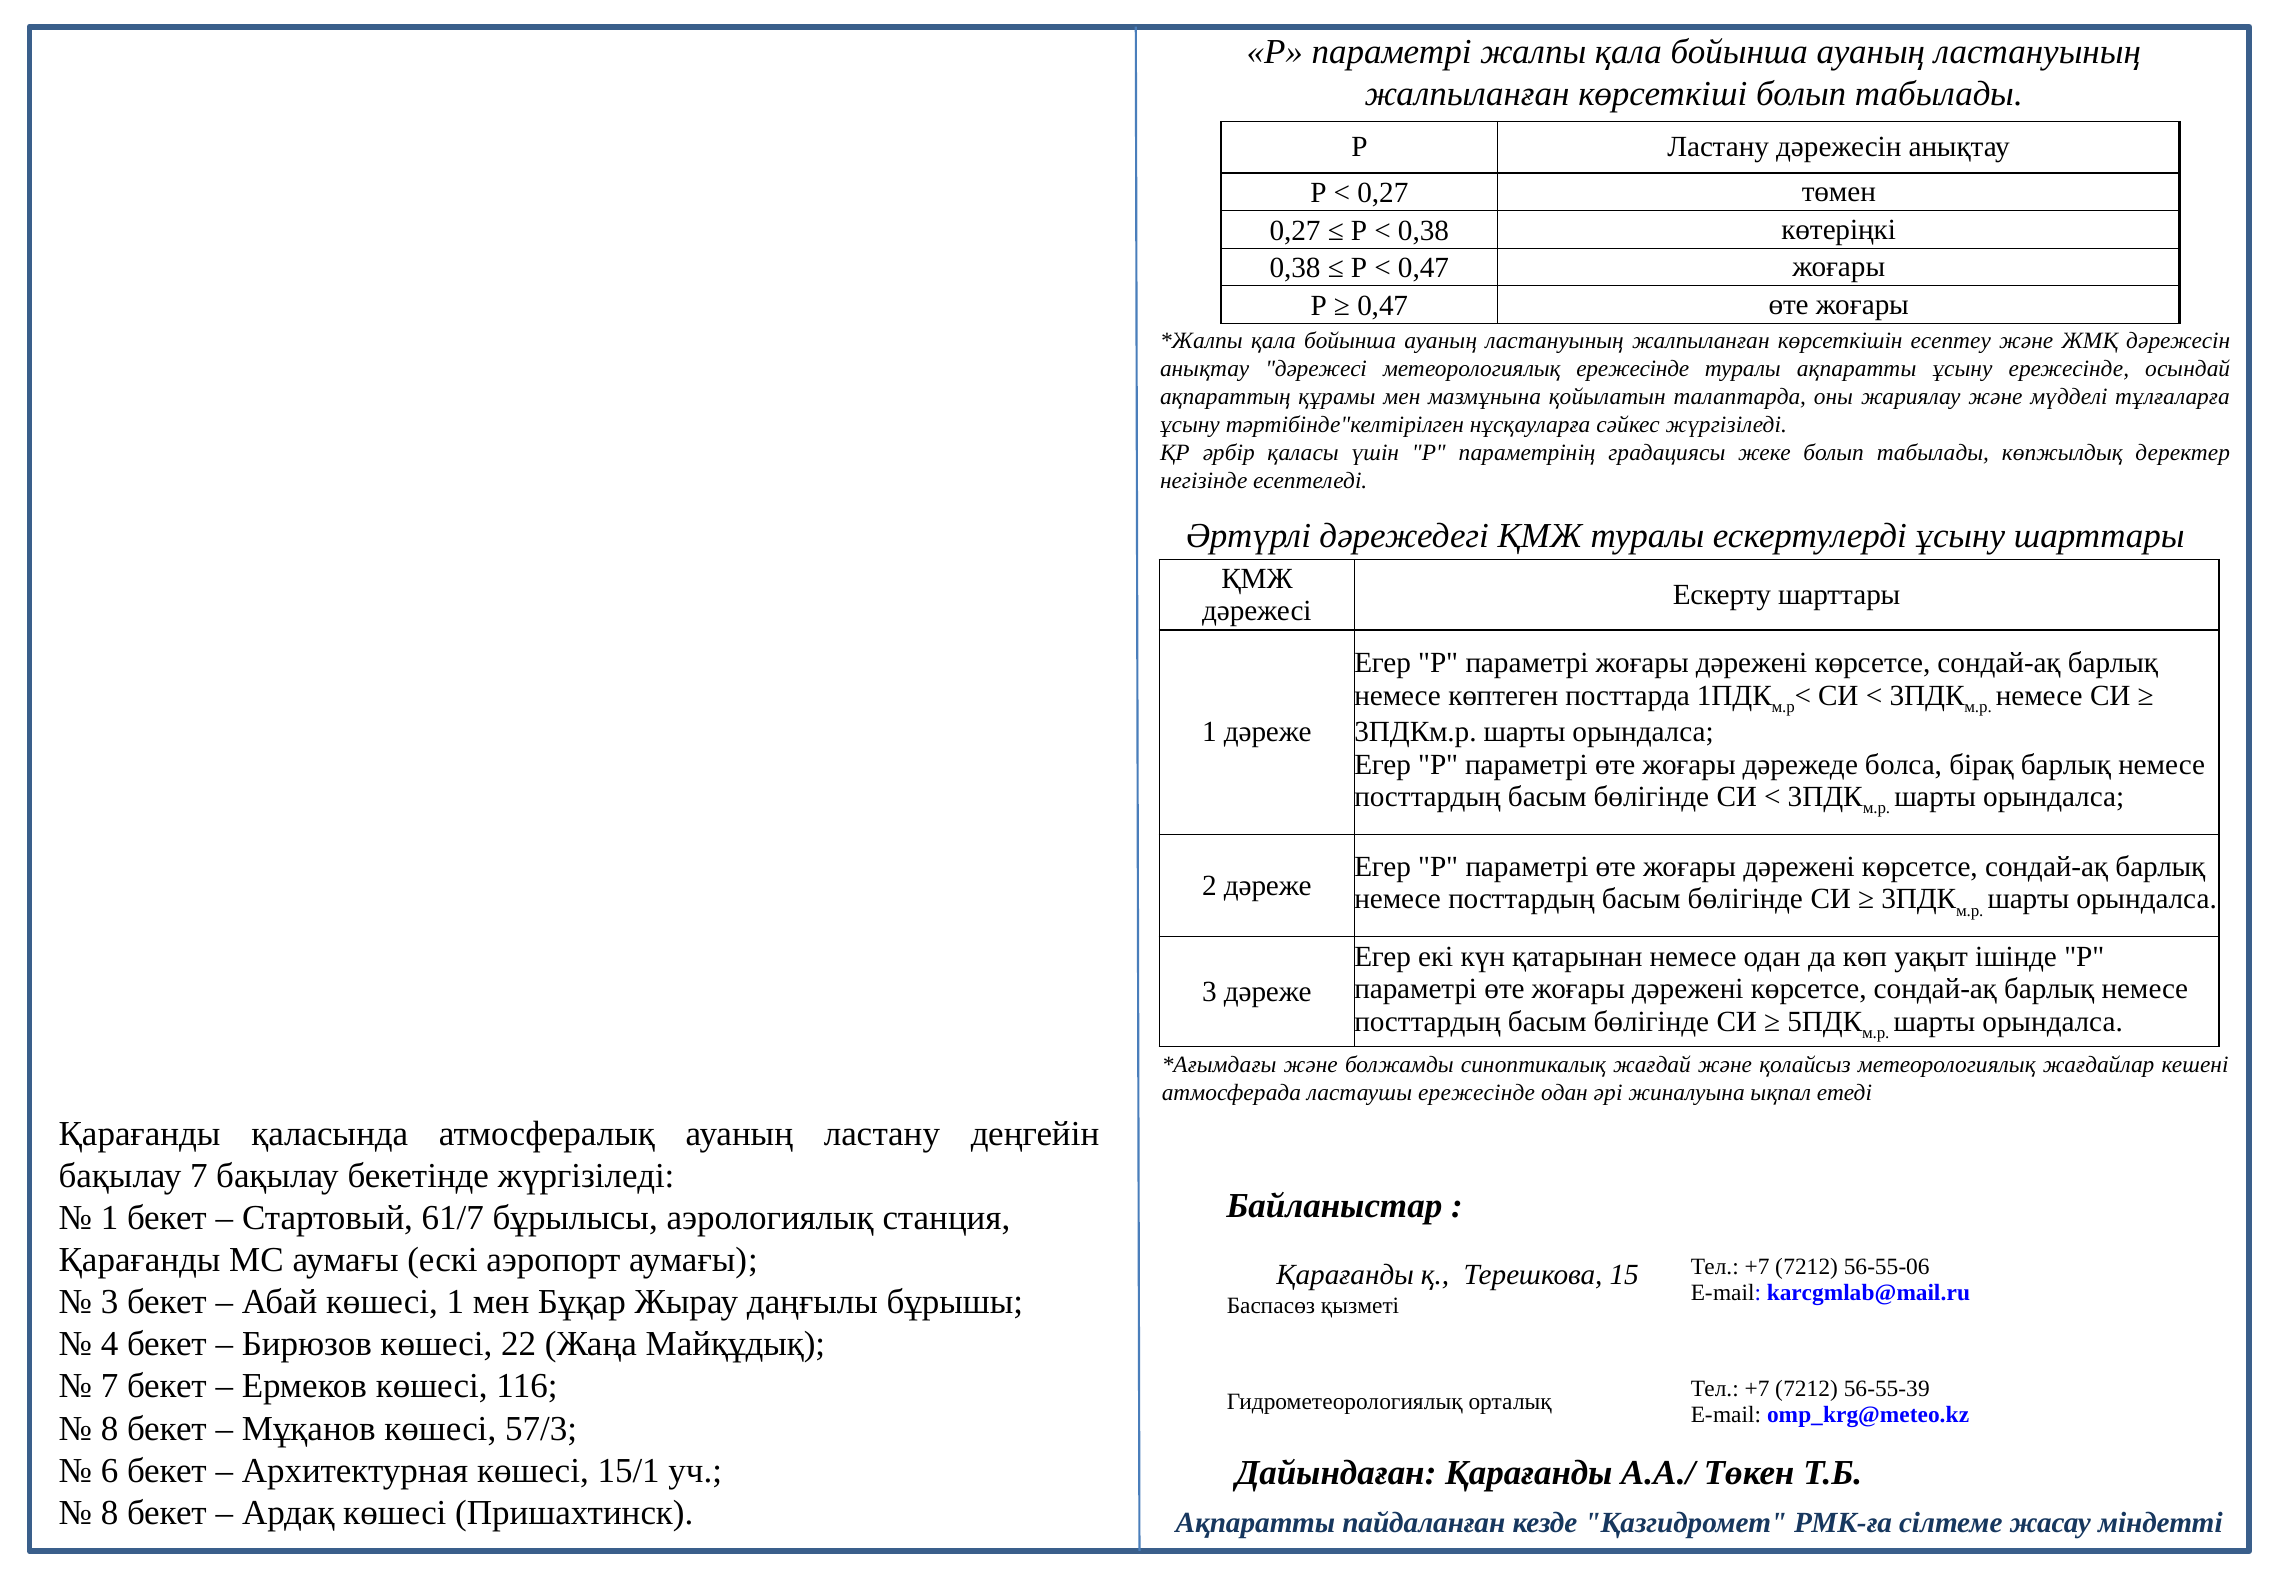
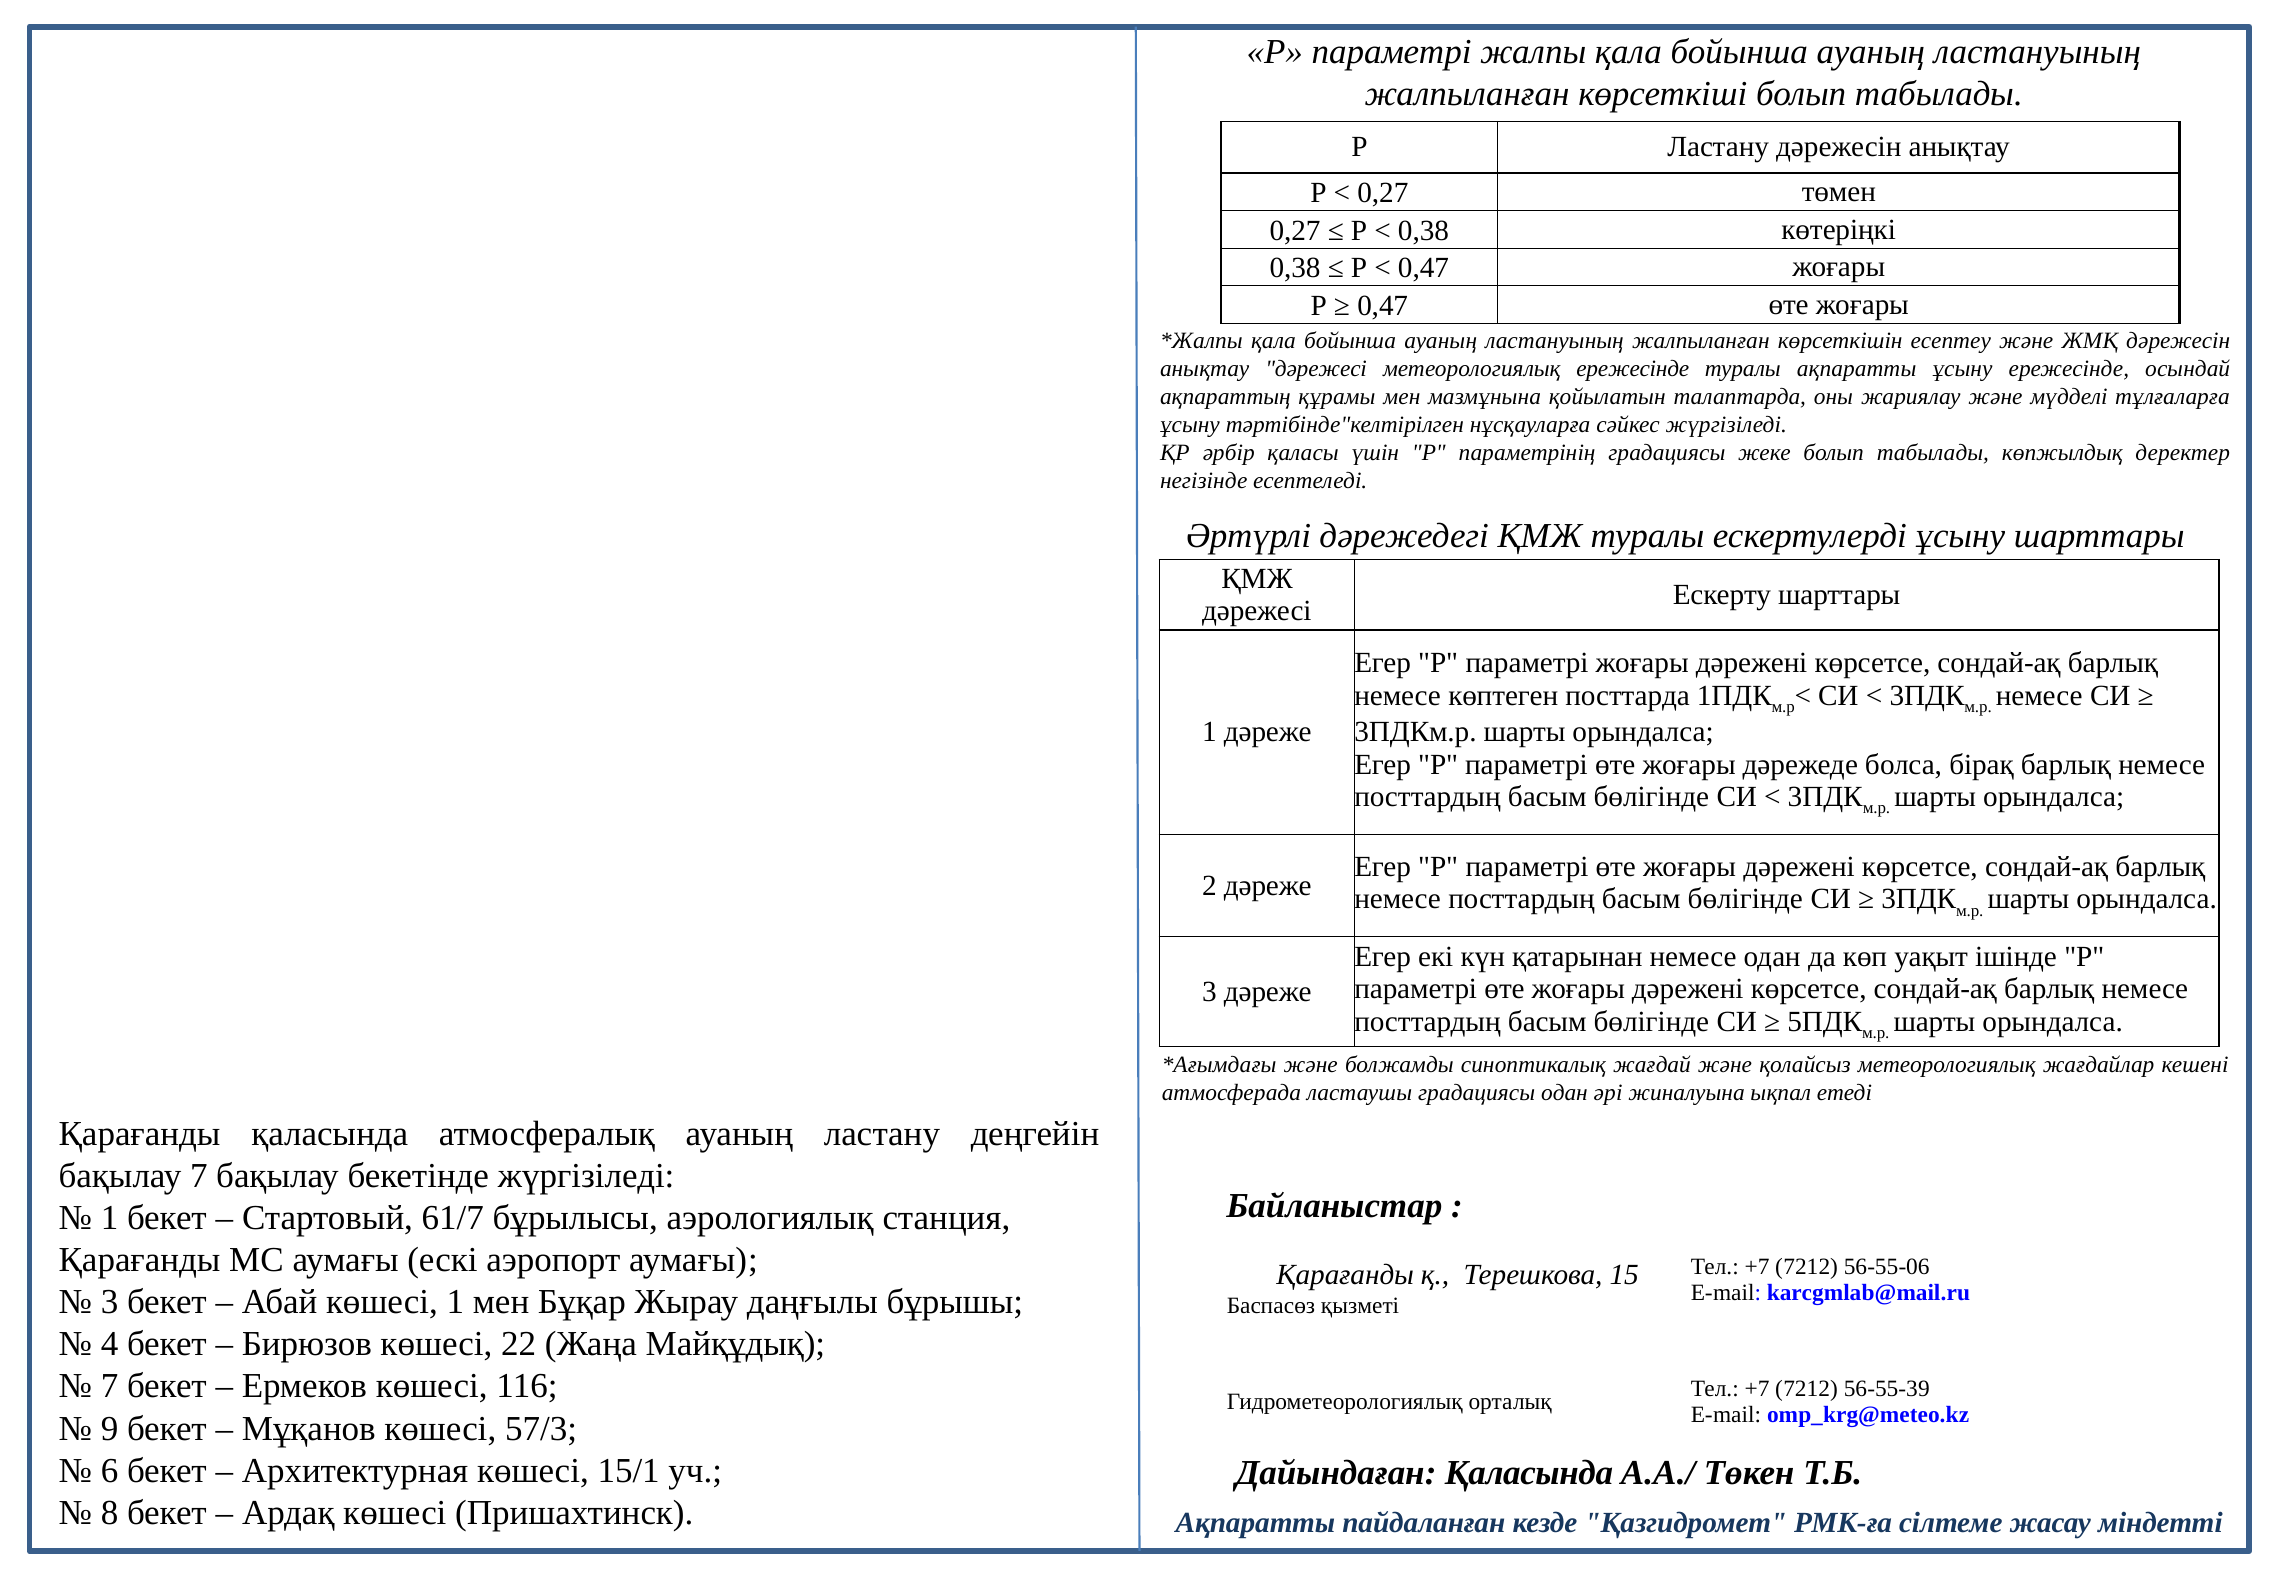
ластаушы ережесінде: ережесінде -> градациясы
8 at (110, 1428): 8 -> 9
Дайындаған Қарағанды: Қарағанды -> Қаласында
